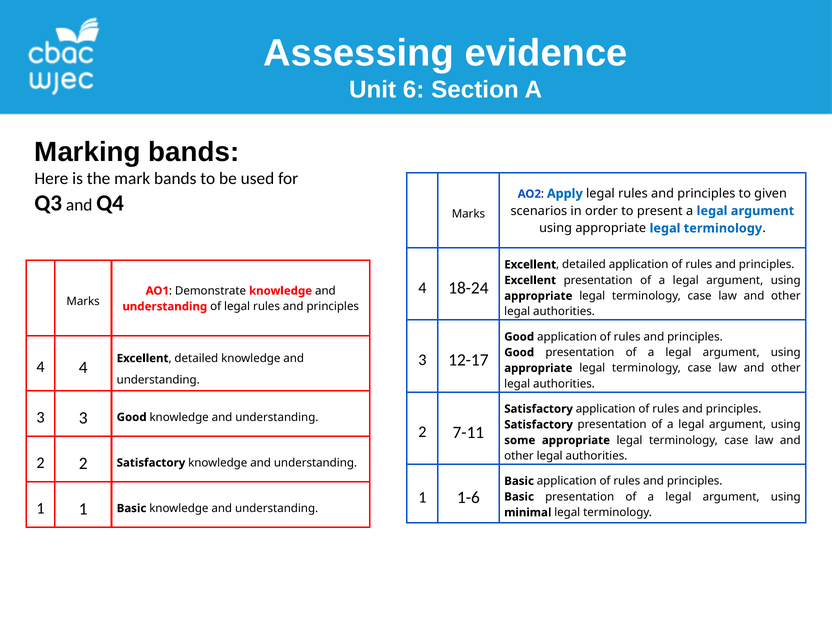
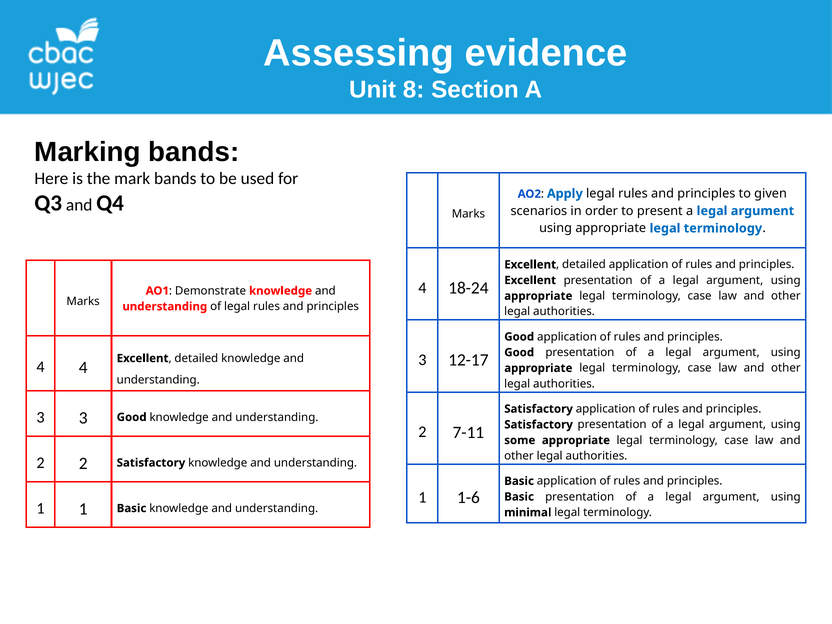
6: 6 -> 8
